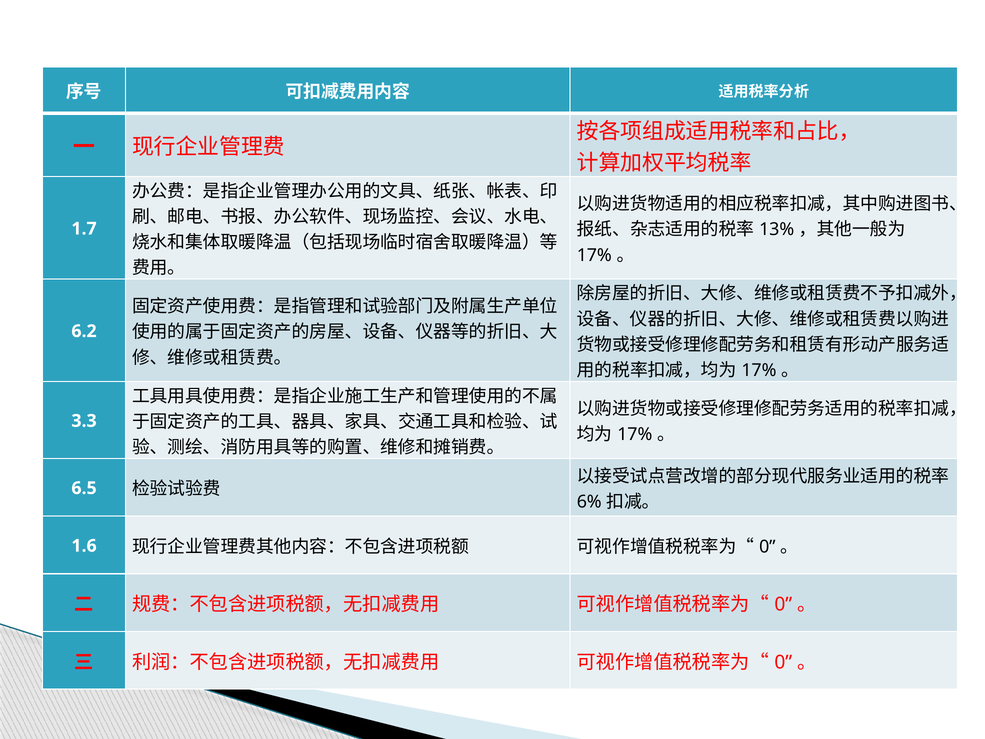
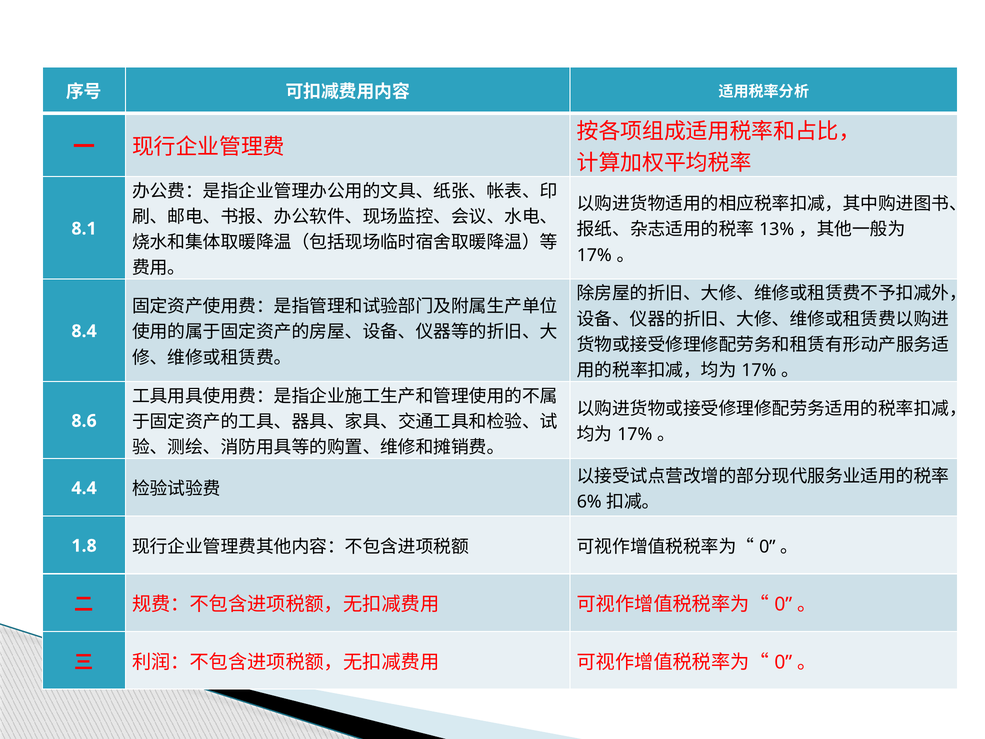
1.7: 1.7 -> 8.1
6.2: 6.2 -> 8.4
3.3: 3.3 -> 8.6
6.5: 6.5 -> 4.4
1.6: 1.6 -> 1.8
